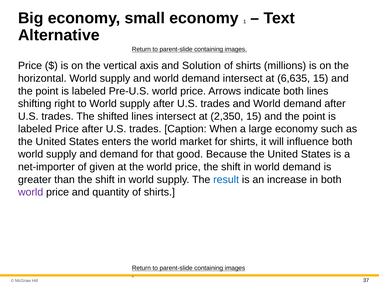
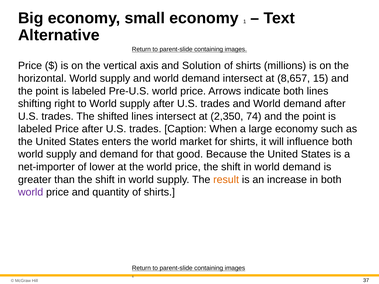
6,635: 6,635 -> 8,657
2,350 15: 15 -> 74
given: given -> lower
result colour: blue -> orange
